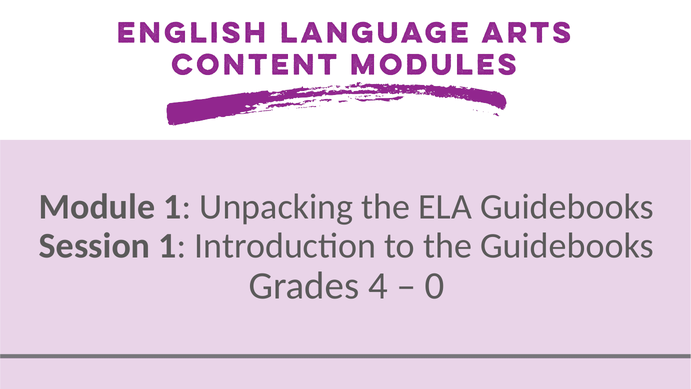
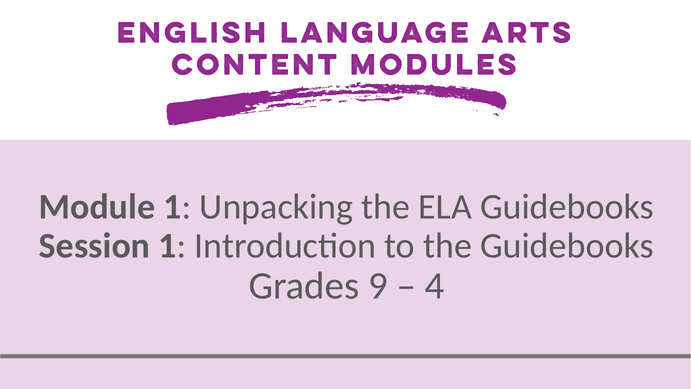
4: 4 -> 9
0: 0 -> 4
